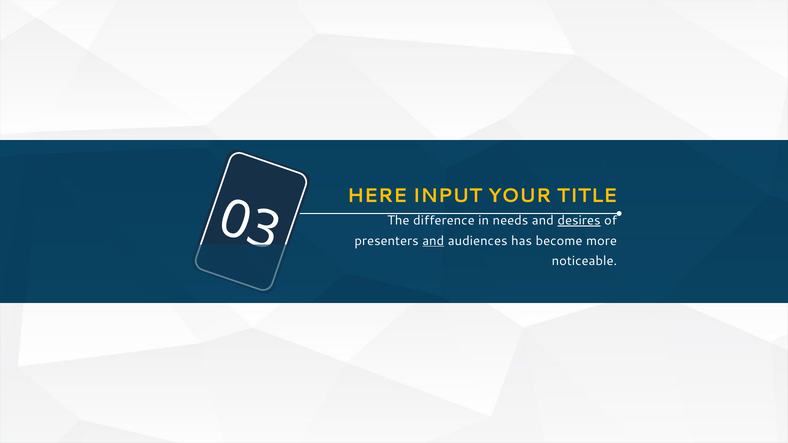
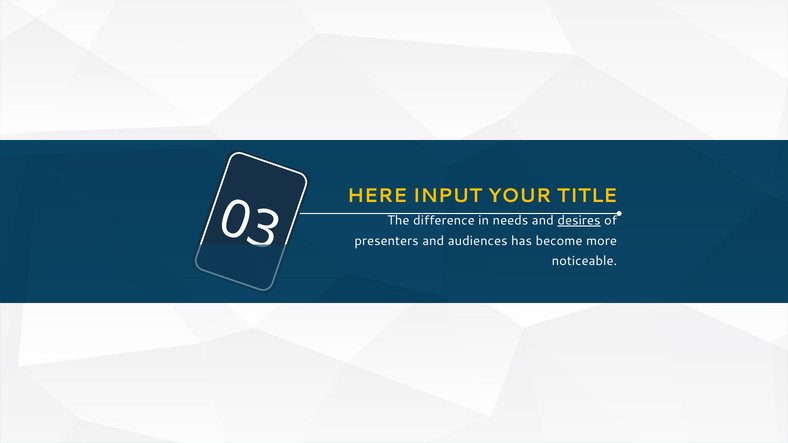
and at (433, 241) underline: present -> none
